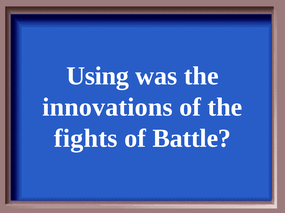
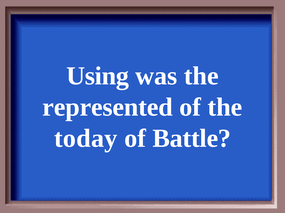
innovations: innovations -> represented
fights: fights -> today
